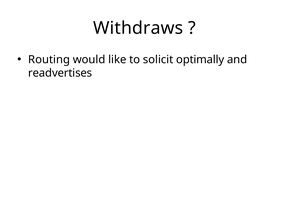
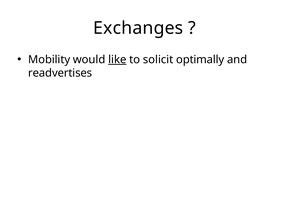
Withdraws: Withdraws -> Exchanges
Routing: Routing -> Mobility
like underline: none -> present
